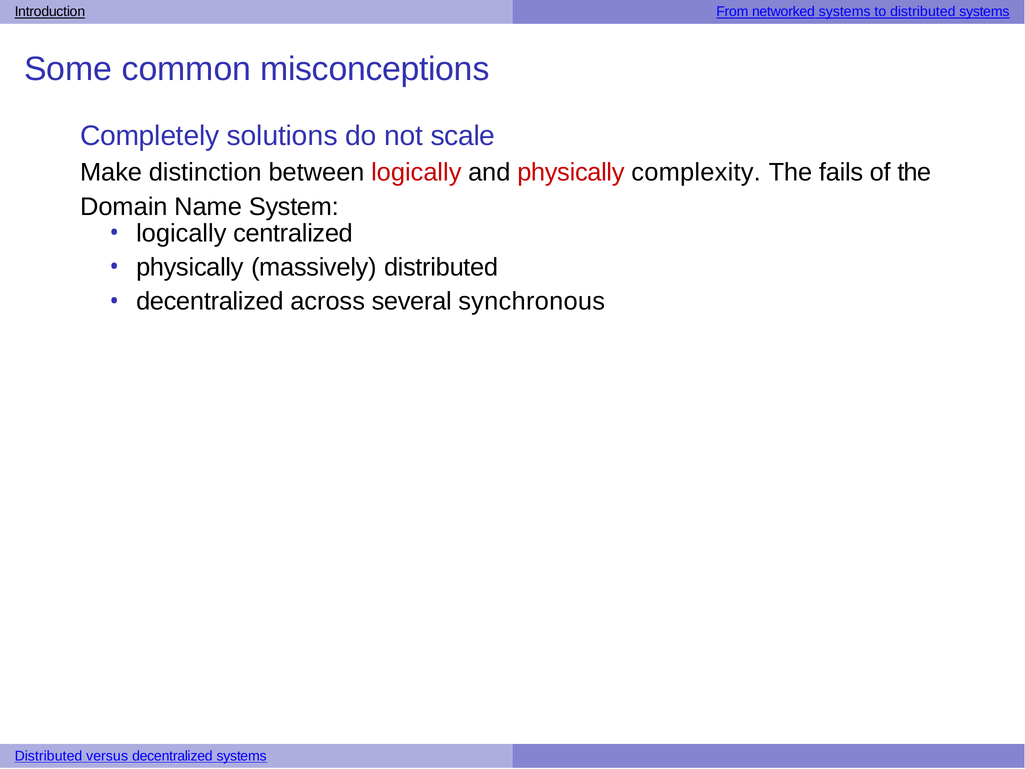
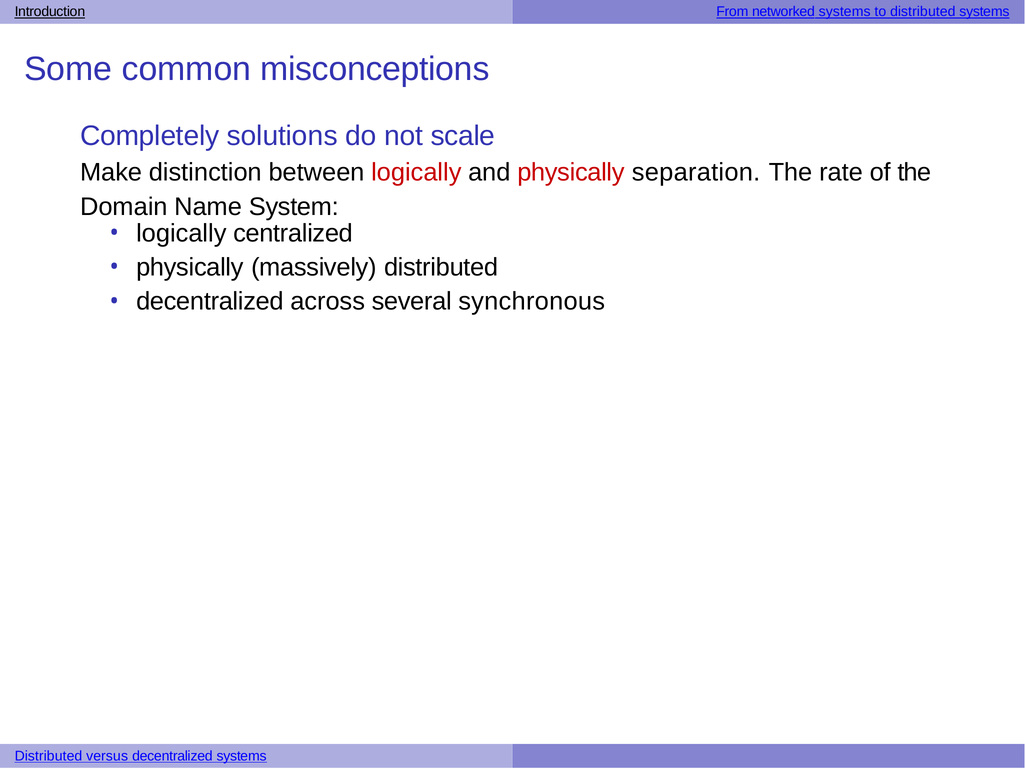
complexity: complexity -> separation
fails: fails -> rate
